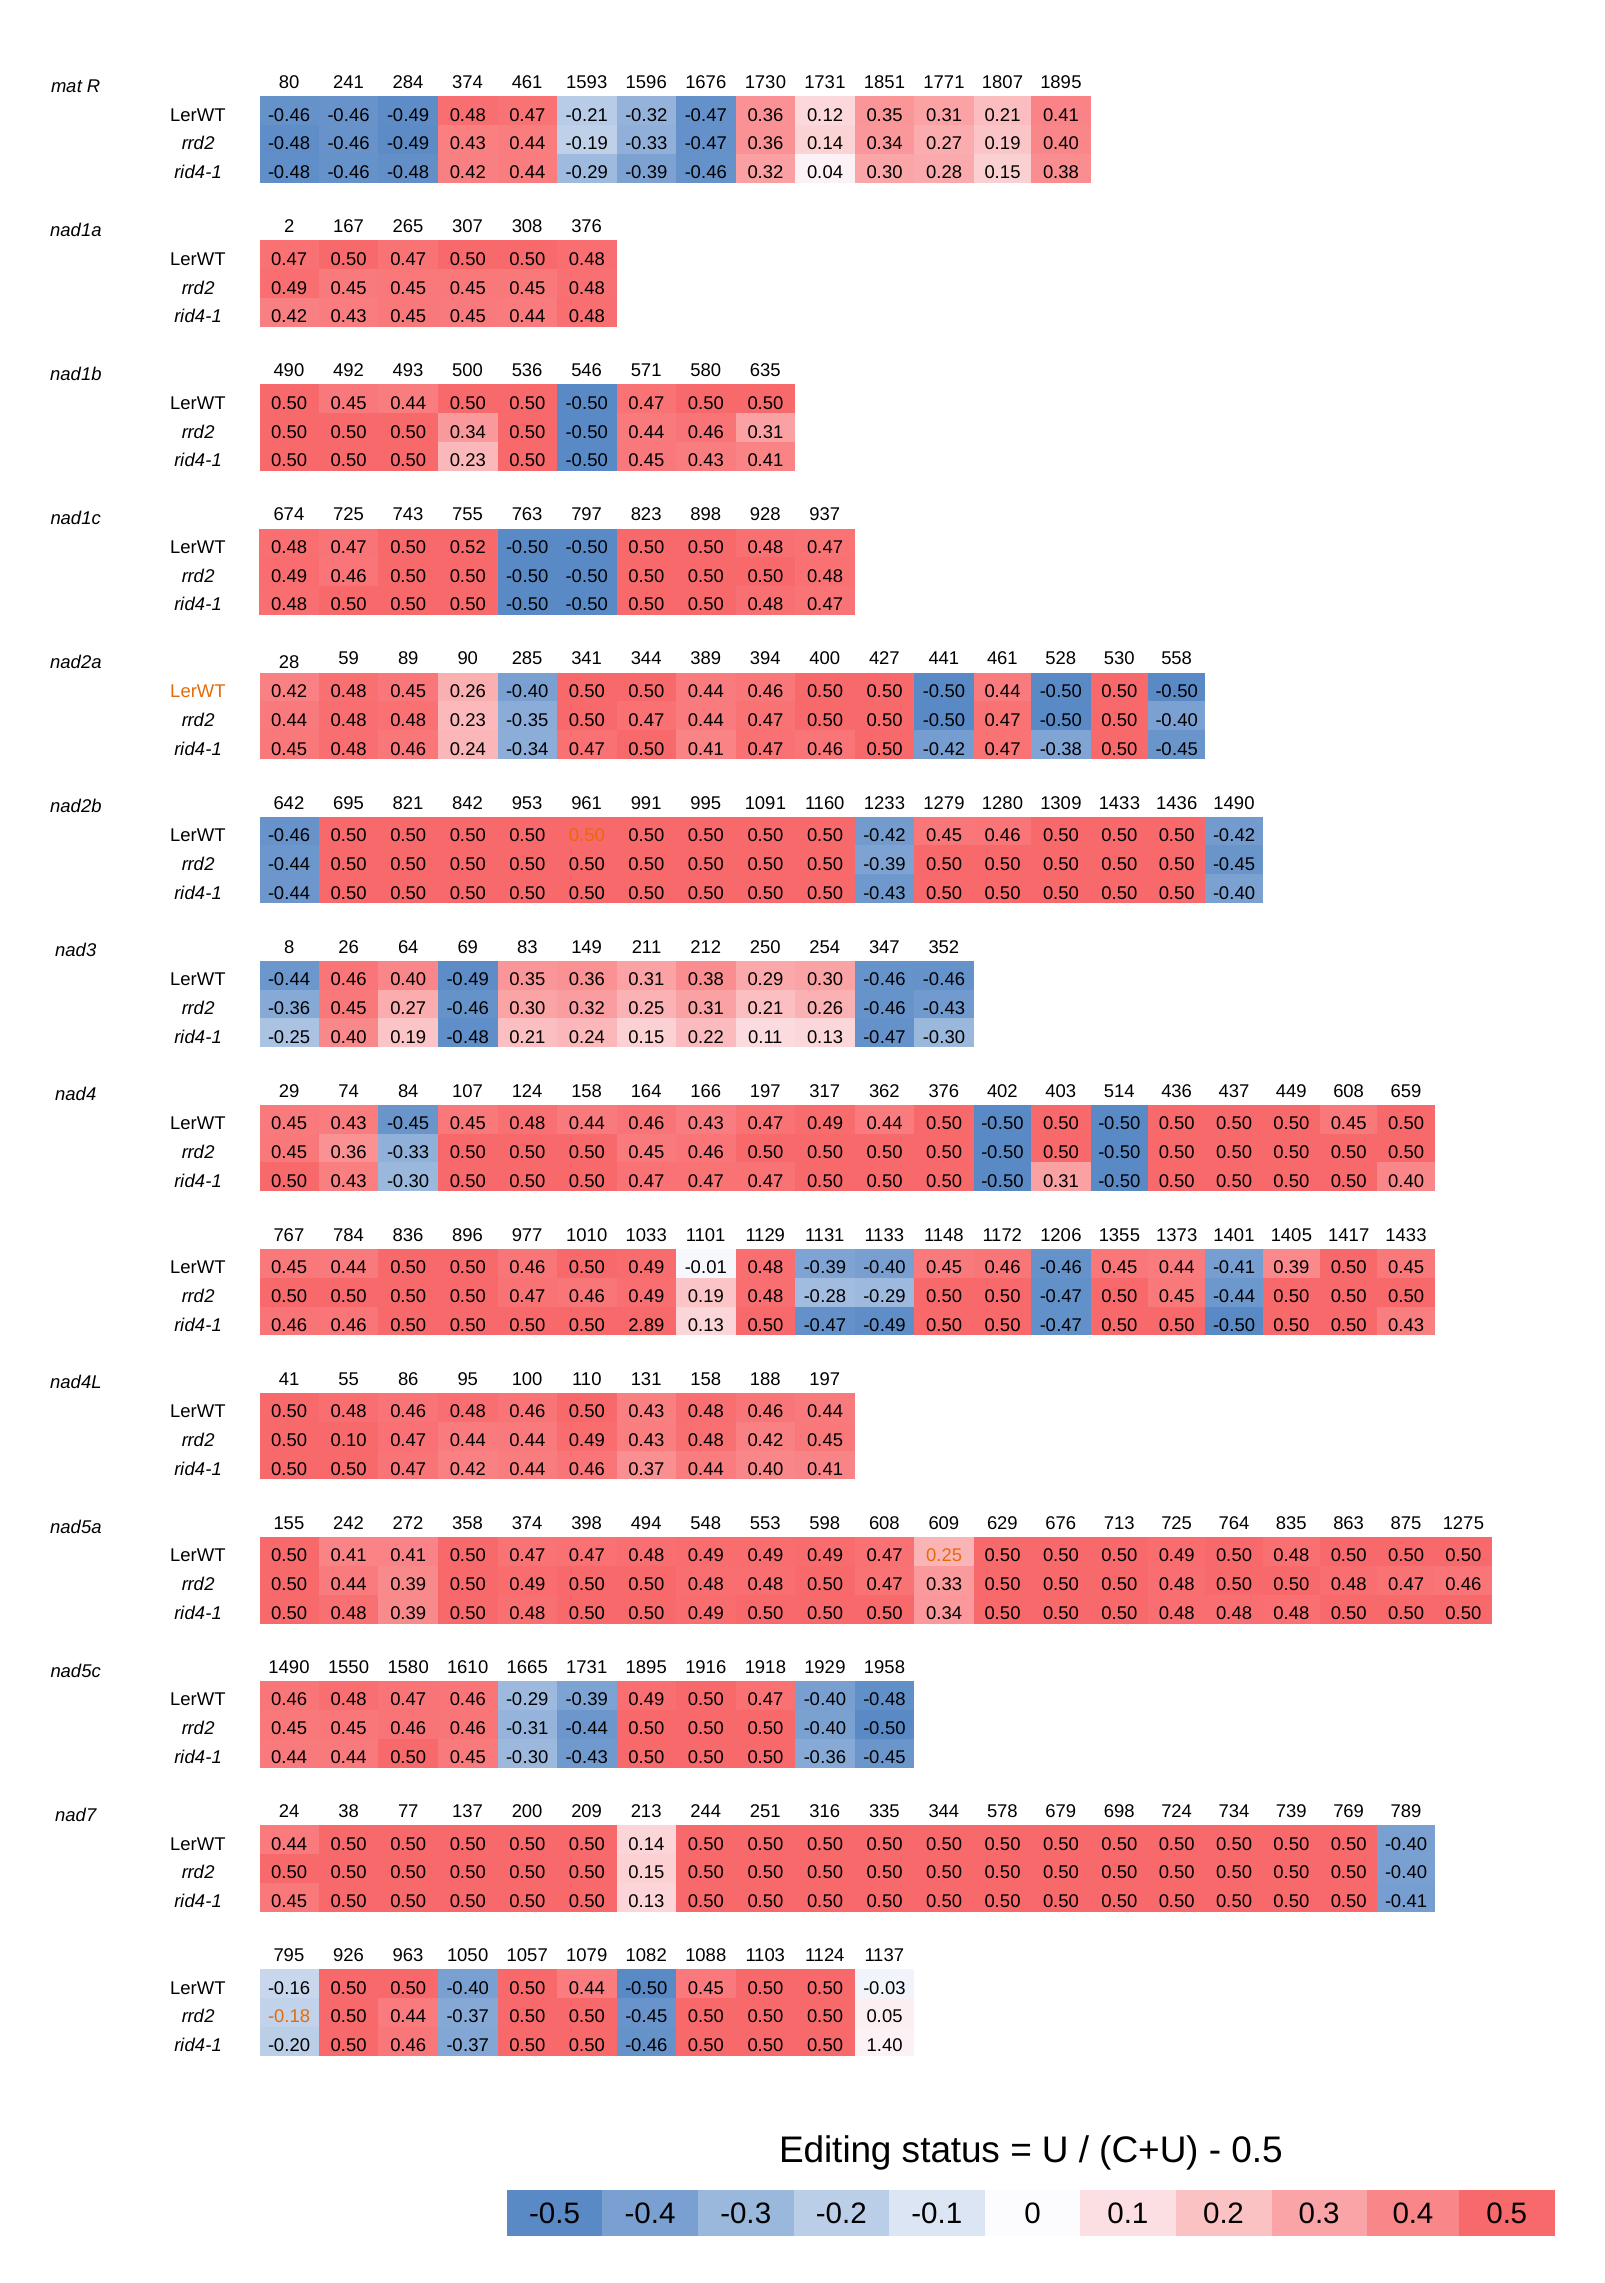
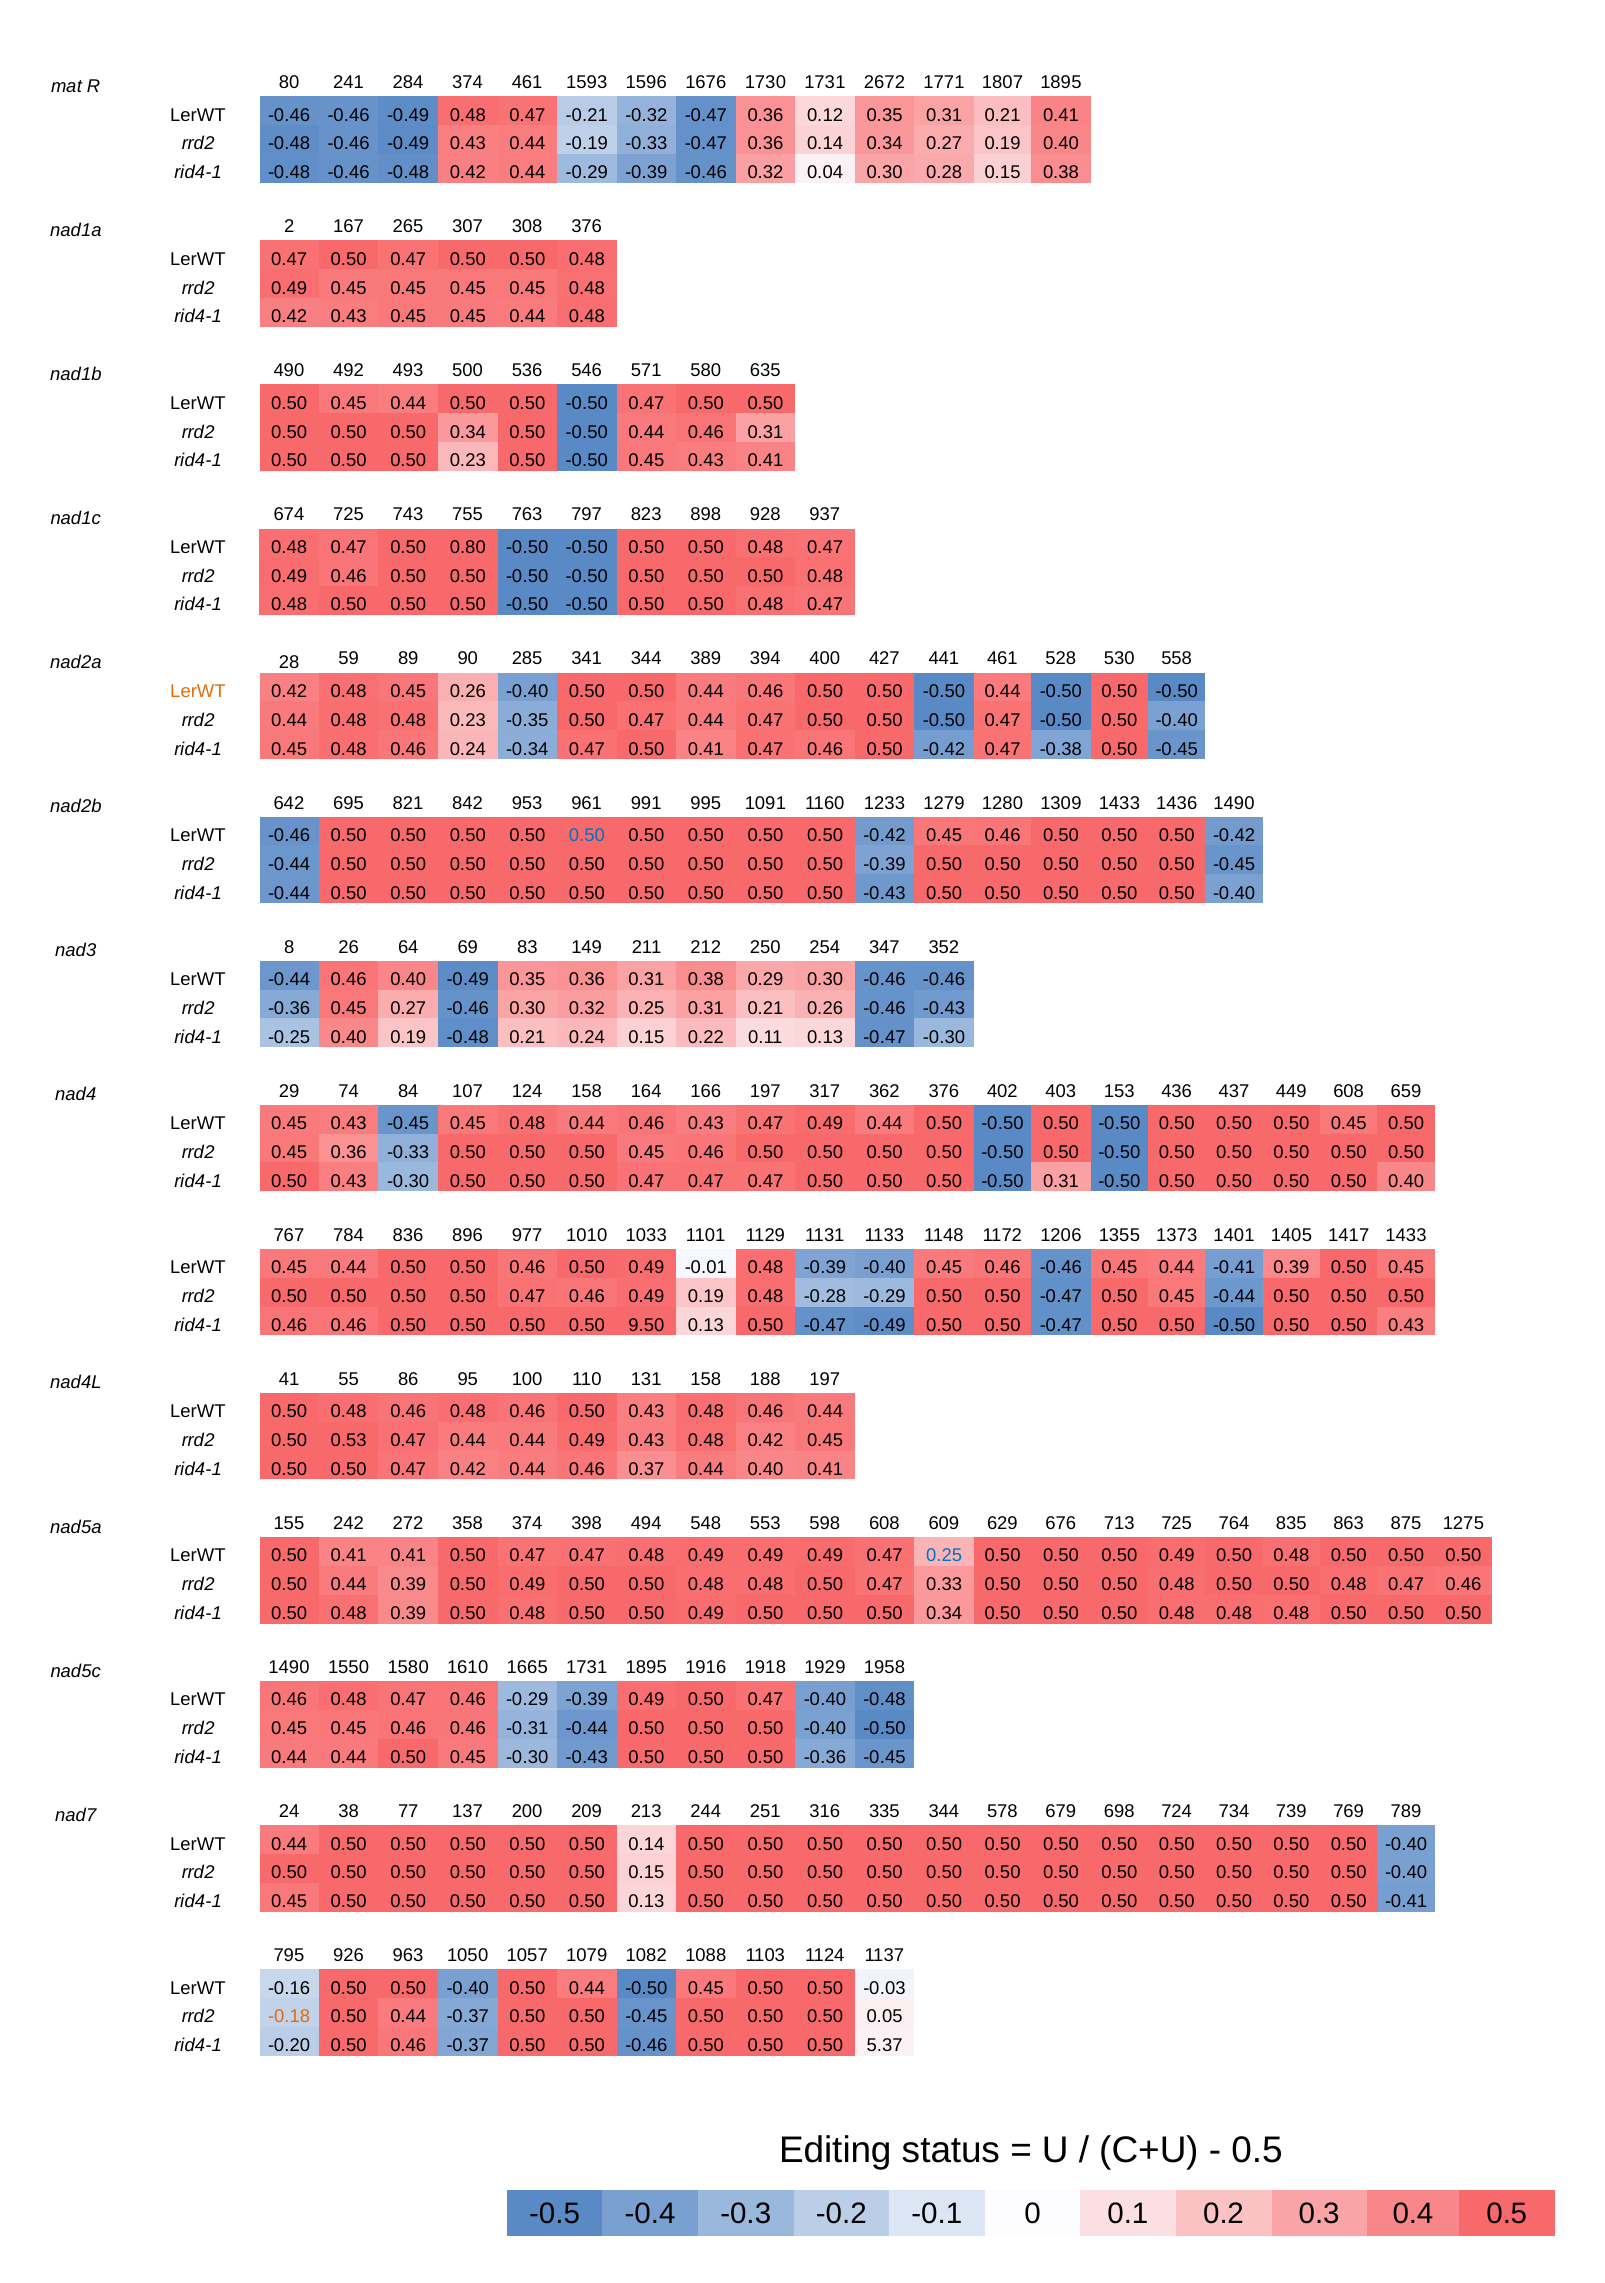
1851: 1851 -> 2672
0.52: 0.52 -> 0.80
0.50 at (587, 836) colour: orange -> blue
514: 514 -> 153
2.89: 2.89 -> 9.50
0.10: 0.10 -> 0.53
0.25 at (944, 1556) colour: orange -> blue
1.40: 1.40 -> 5.37
